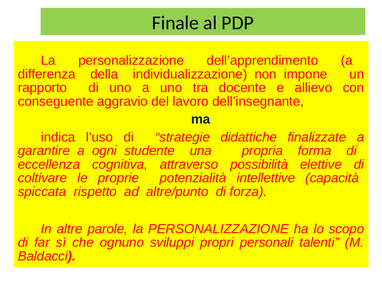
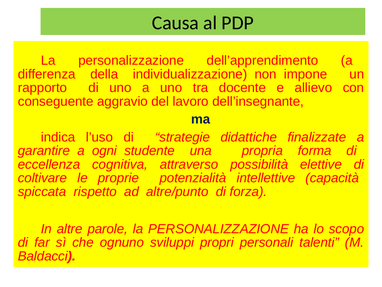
Finale: Finale -> Causa
